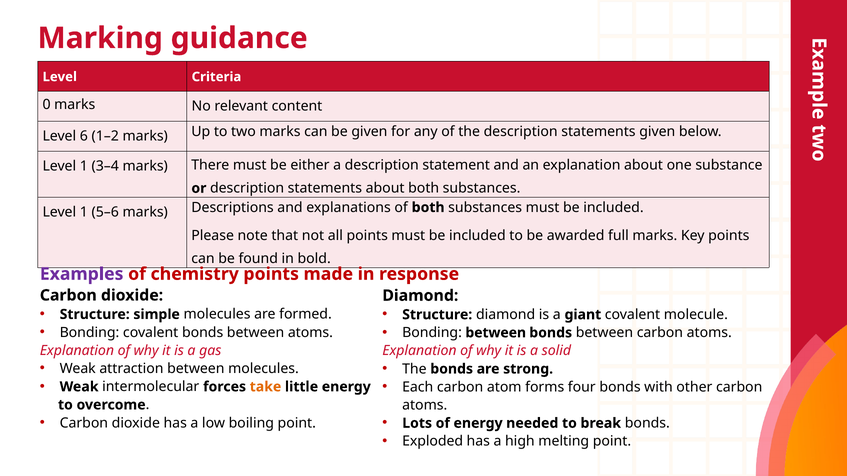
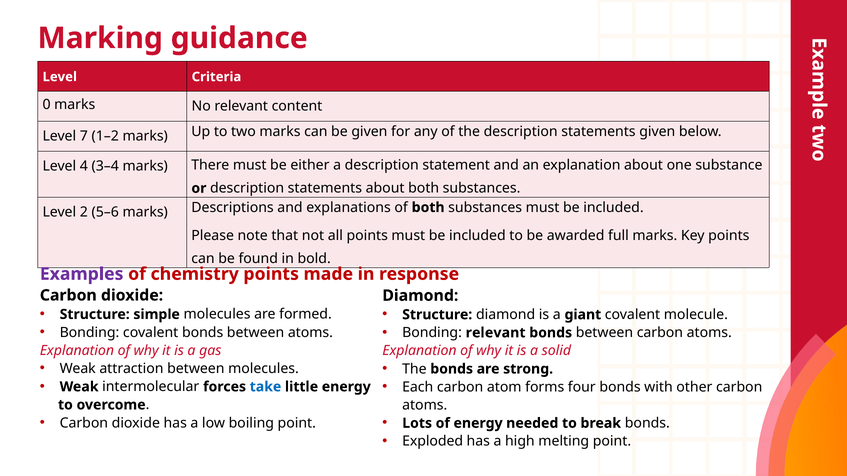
6: 6 -> 7
1 at (84, 166): 1 -> 4
1 at (84, 212): 1 -> 2
Bonding between: between -> relevant
take colour: orange -> blue
